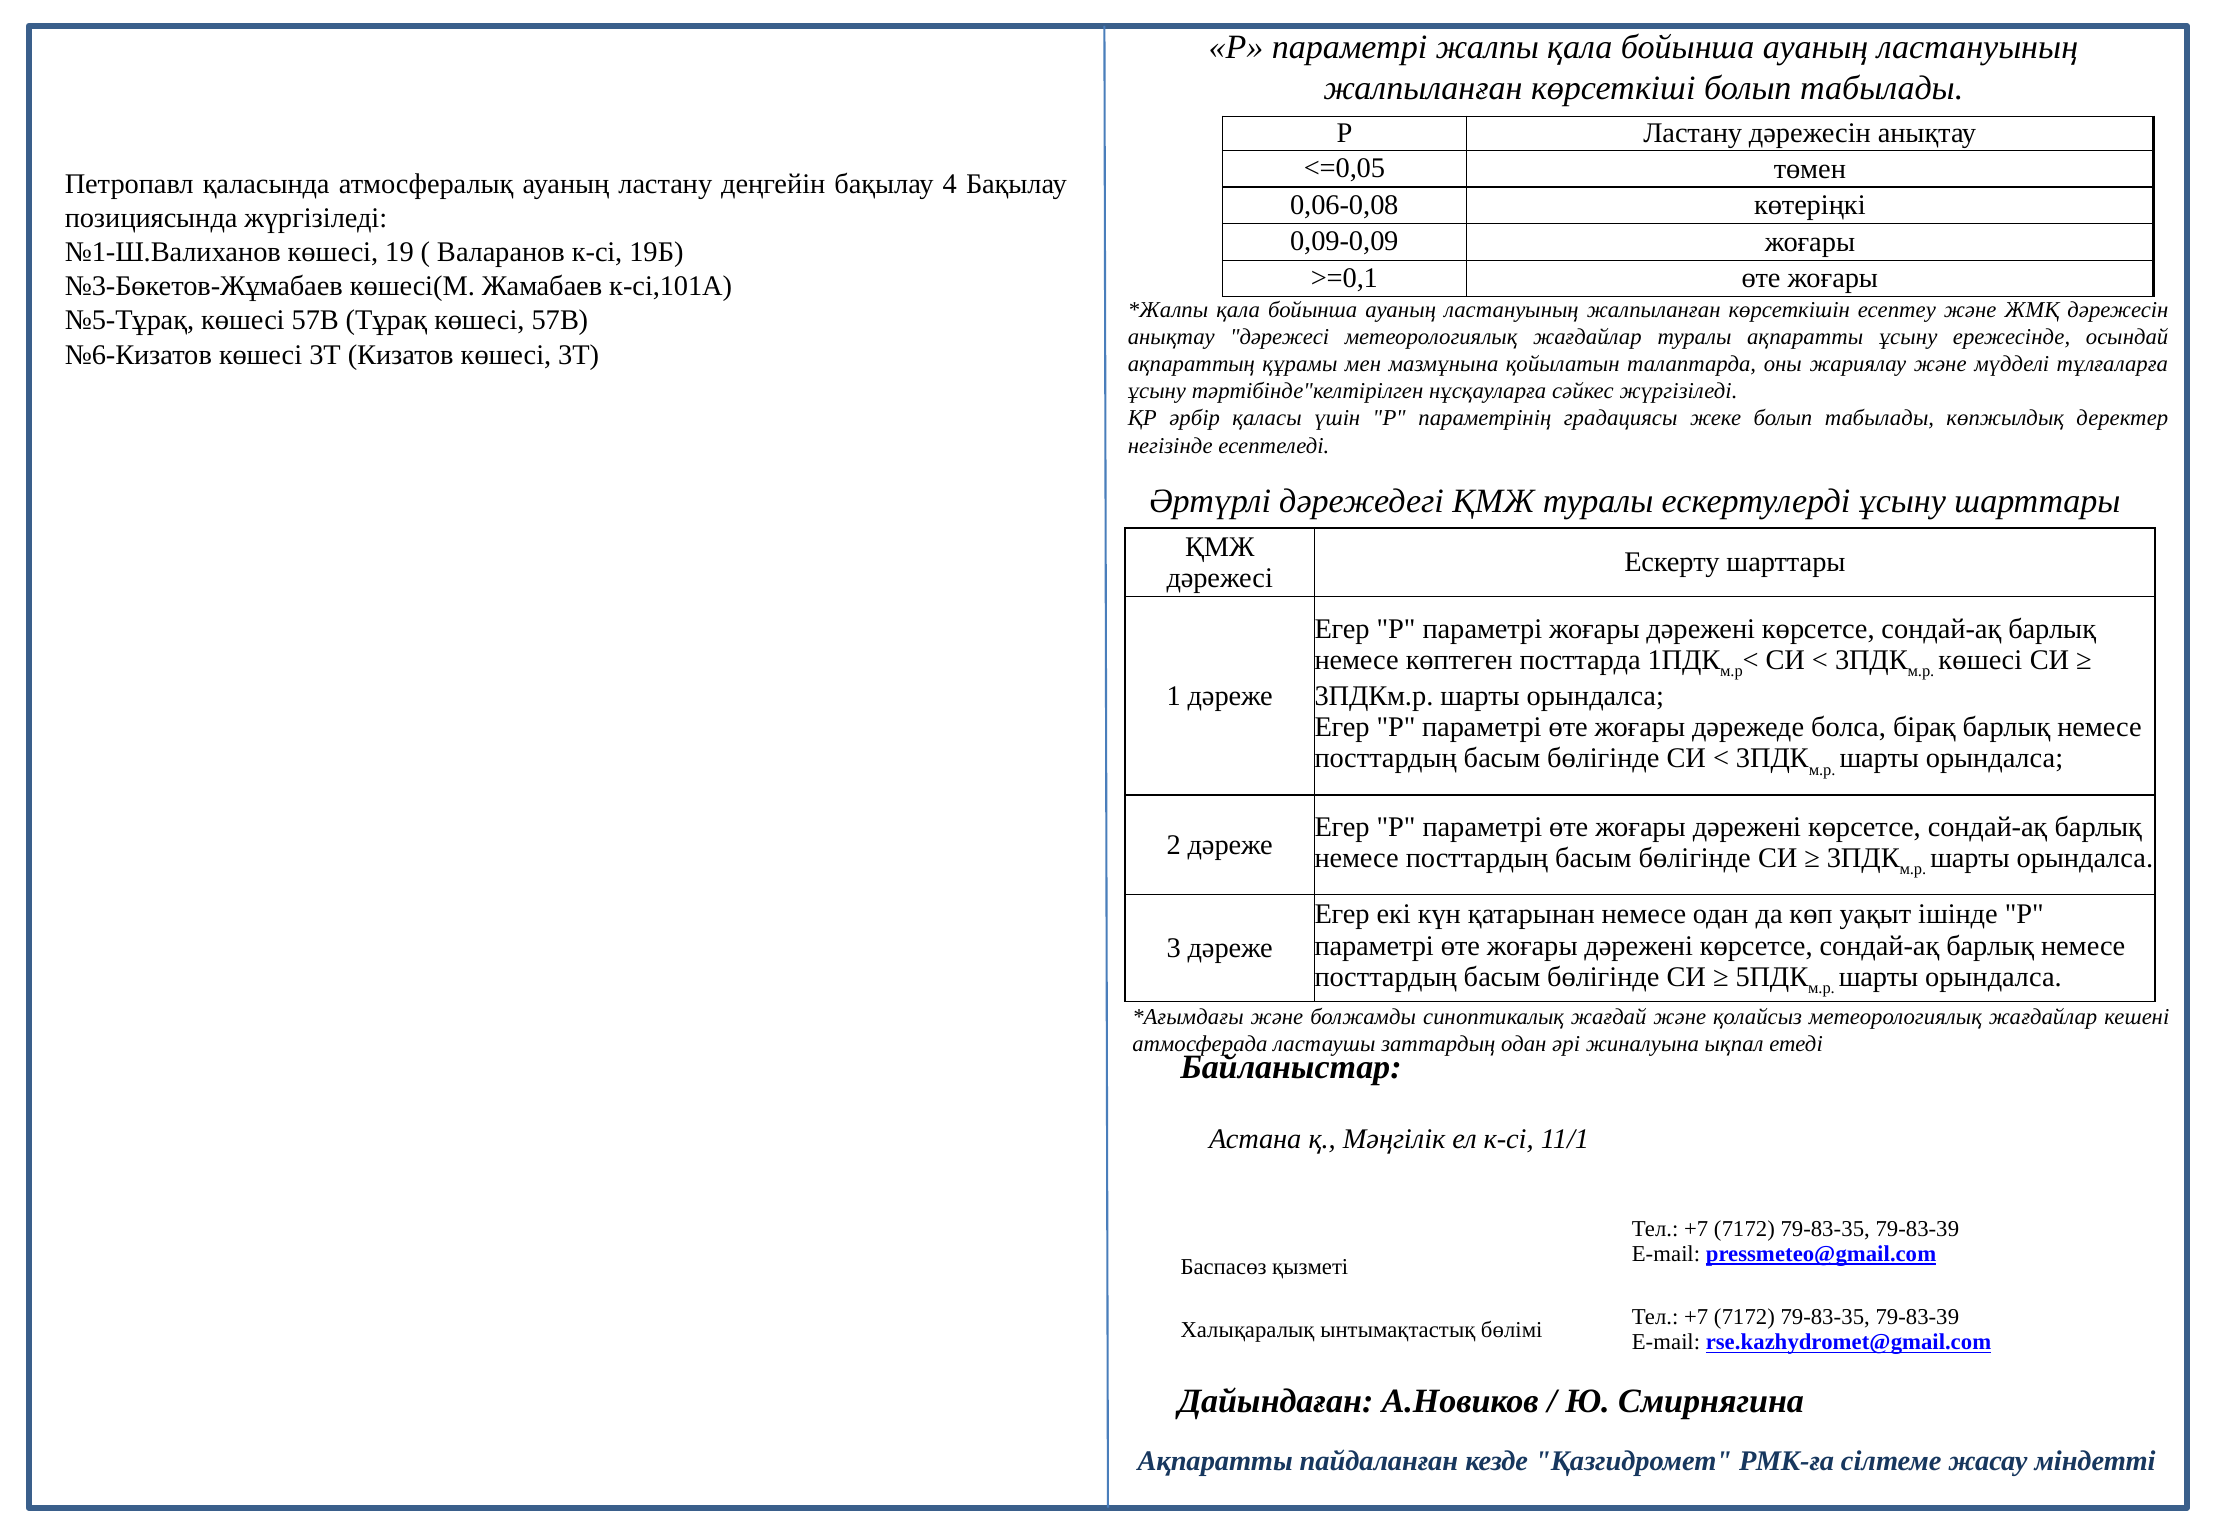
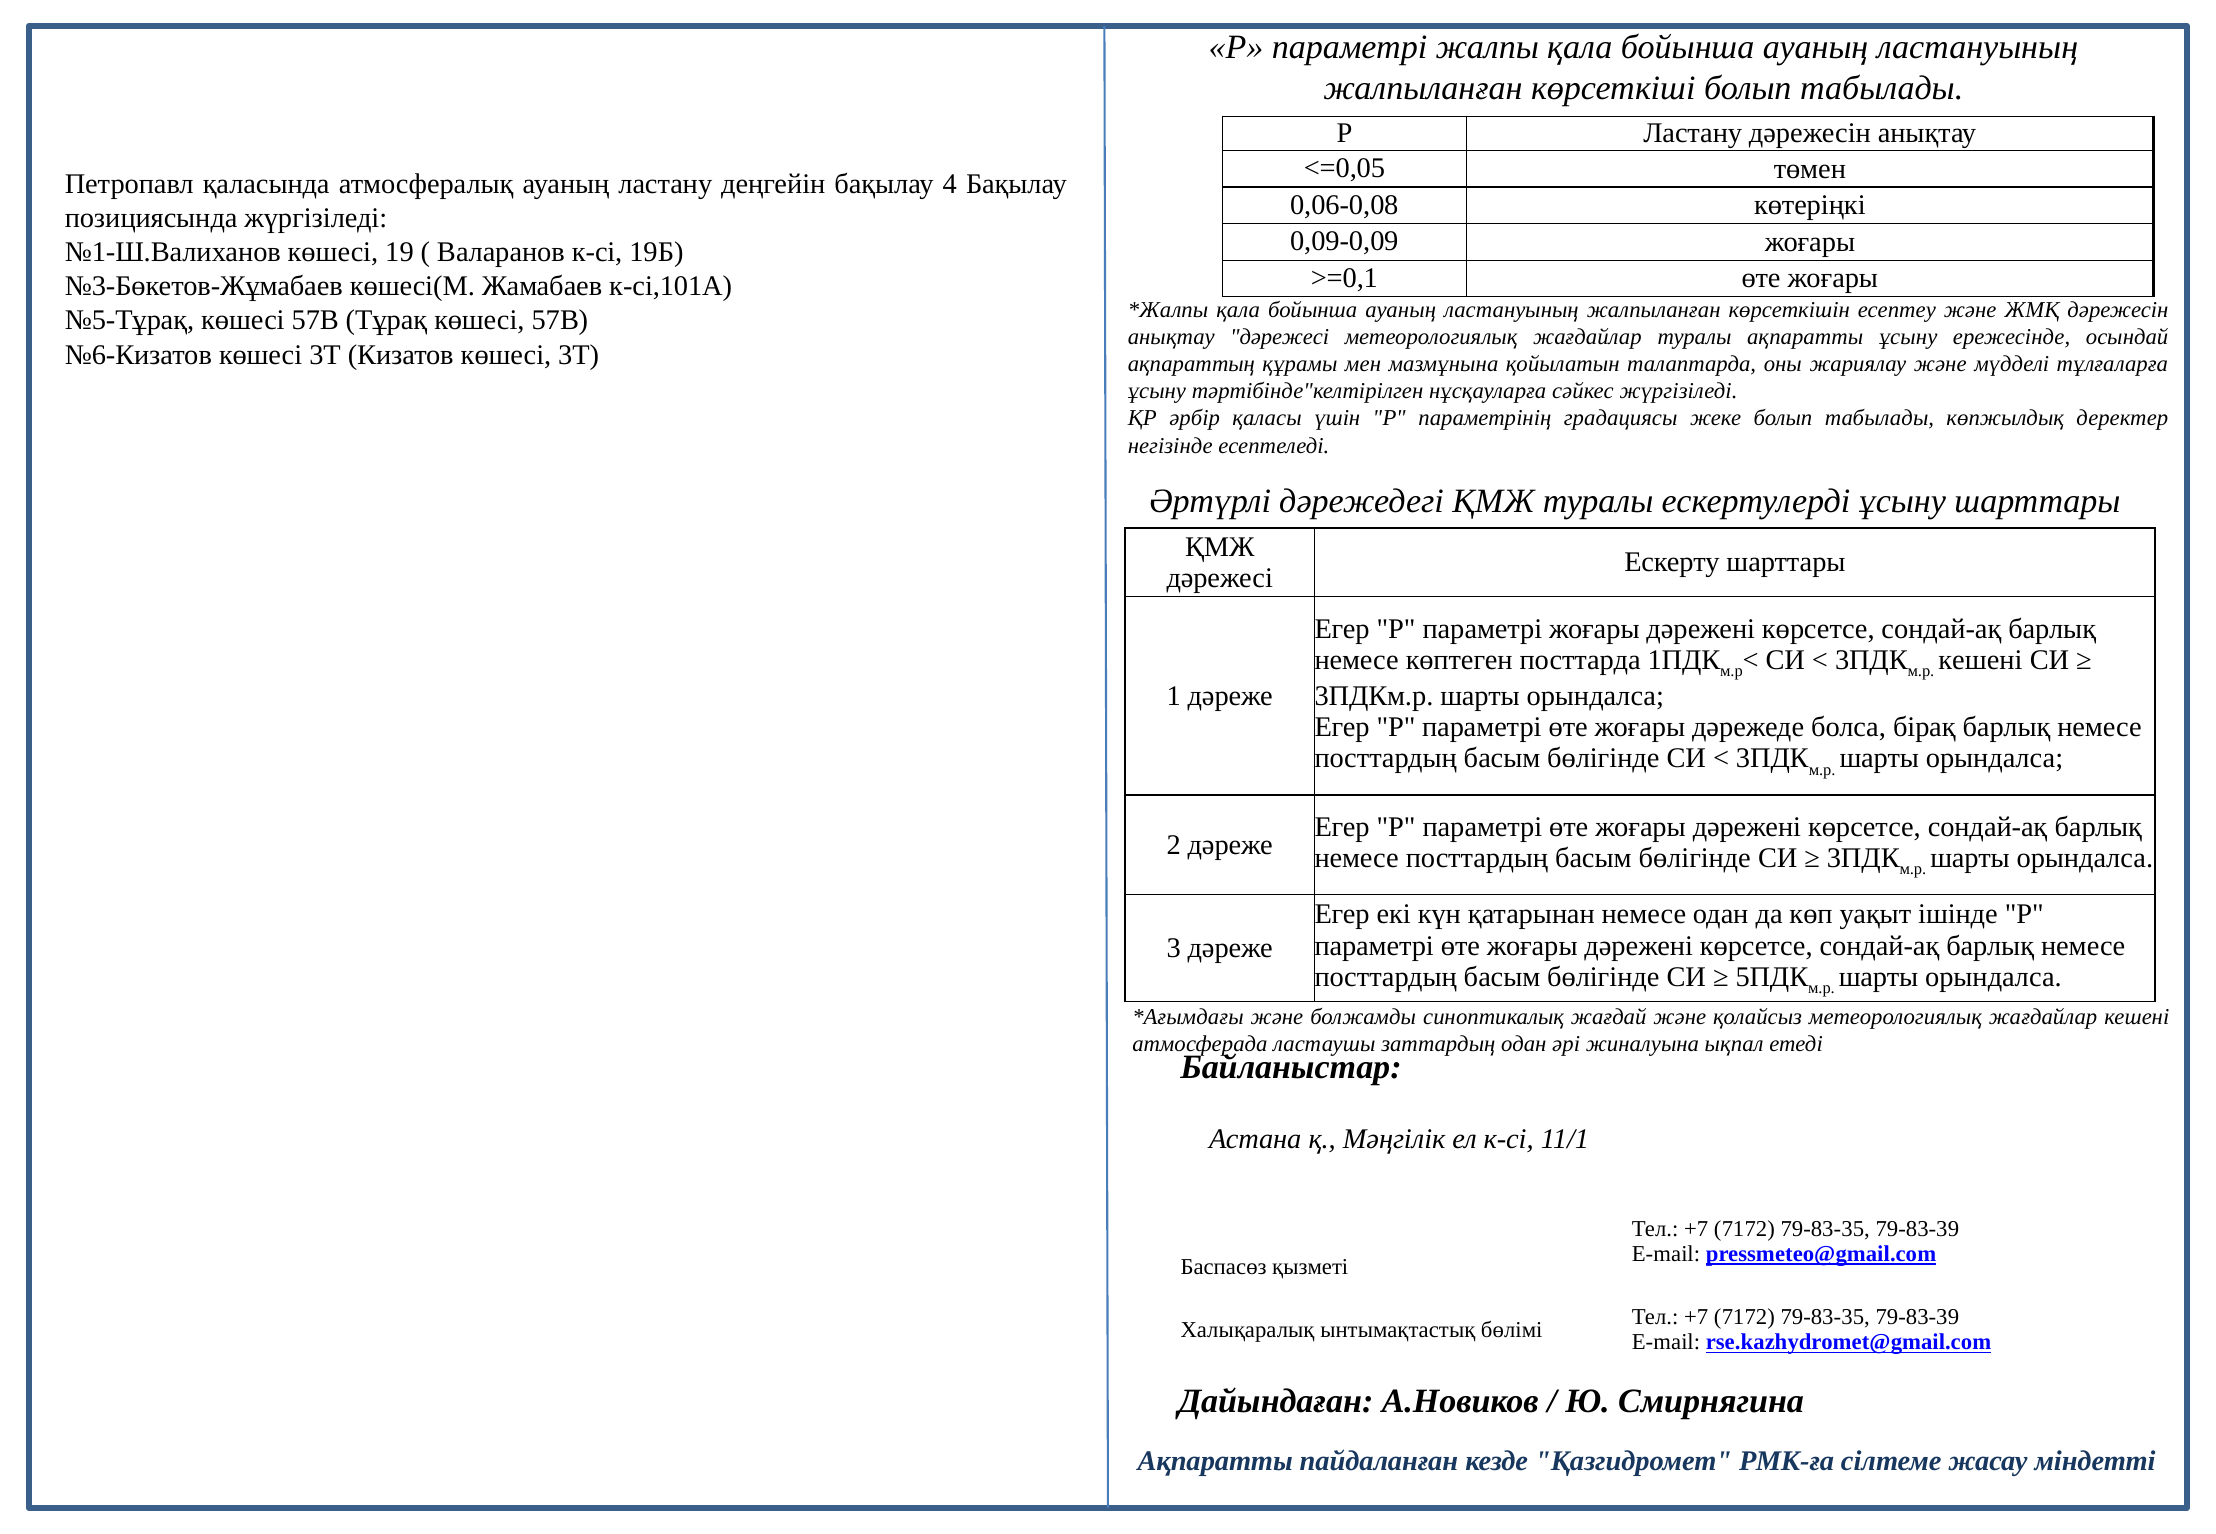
көшесі at (1980, 660): көшесі -> кешені
